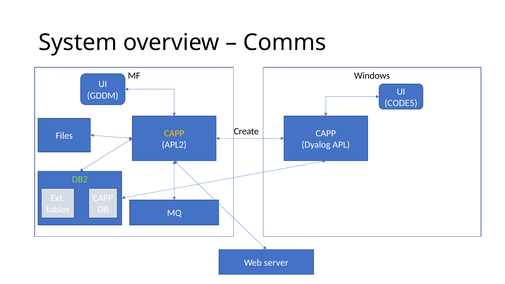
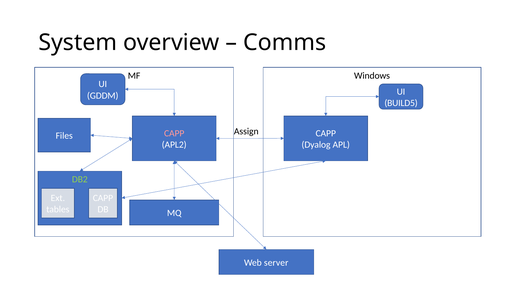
CODE5: CODE5 -> BUILD5
Create: Create -> Assign
CAPP at (174, 133) colour: yellow -> pink
